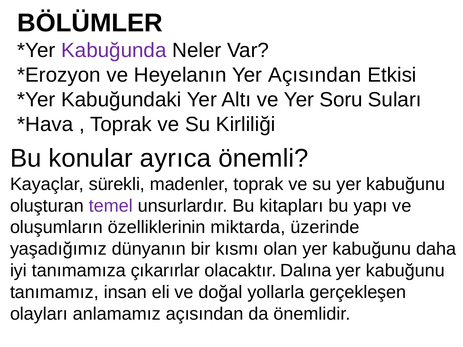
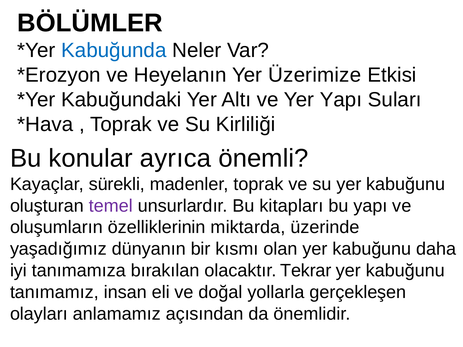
Kabuğunda colour: purple -> blue
Yer Açısından: Açısından -> Üzerimize
Yer Soru: Soru -> Yapı
çıkarırlar: çıkarırlar -> bırakılan
Dalına: Dalına -> Tekrar
